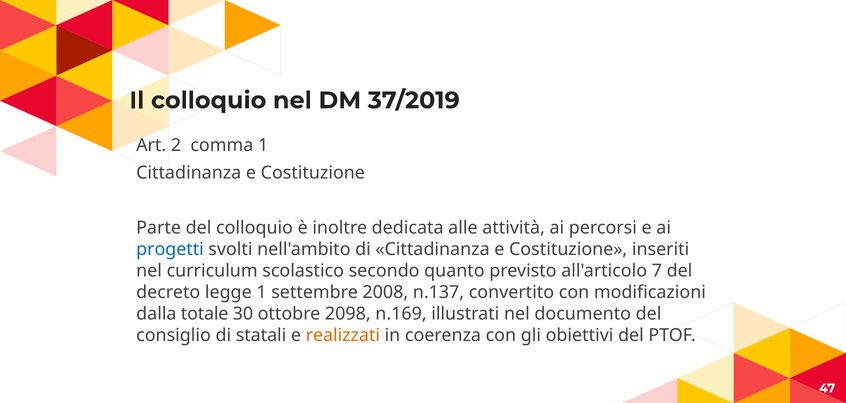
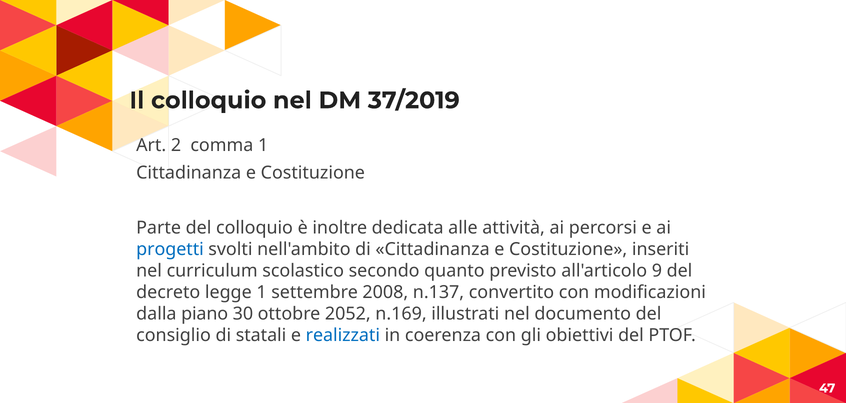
7: 7 -> 9
totale: totale -> piano
2098: 2098 -> 2052
realizzati colour: orange -> blue
